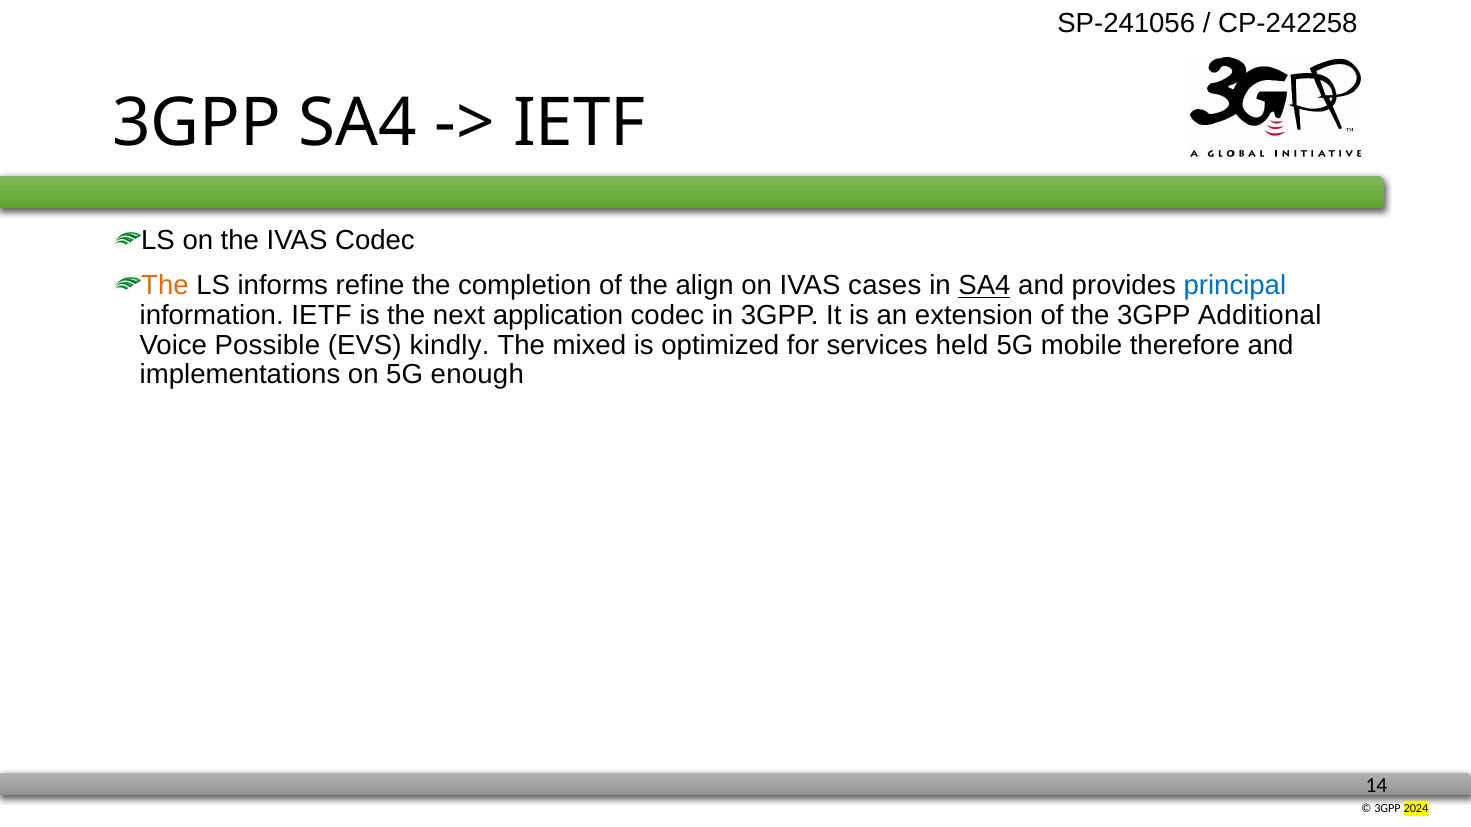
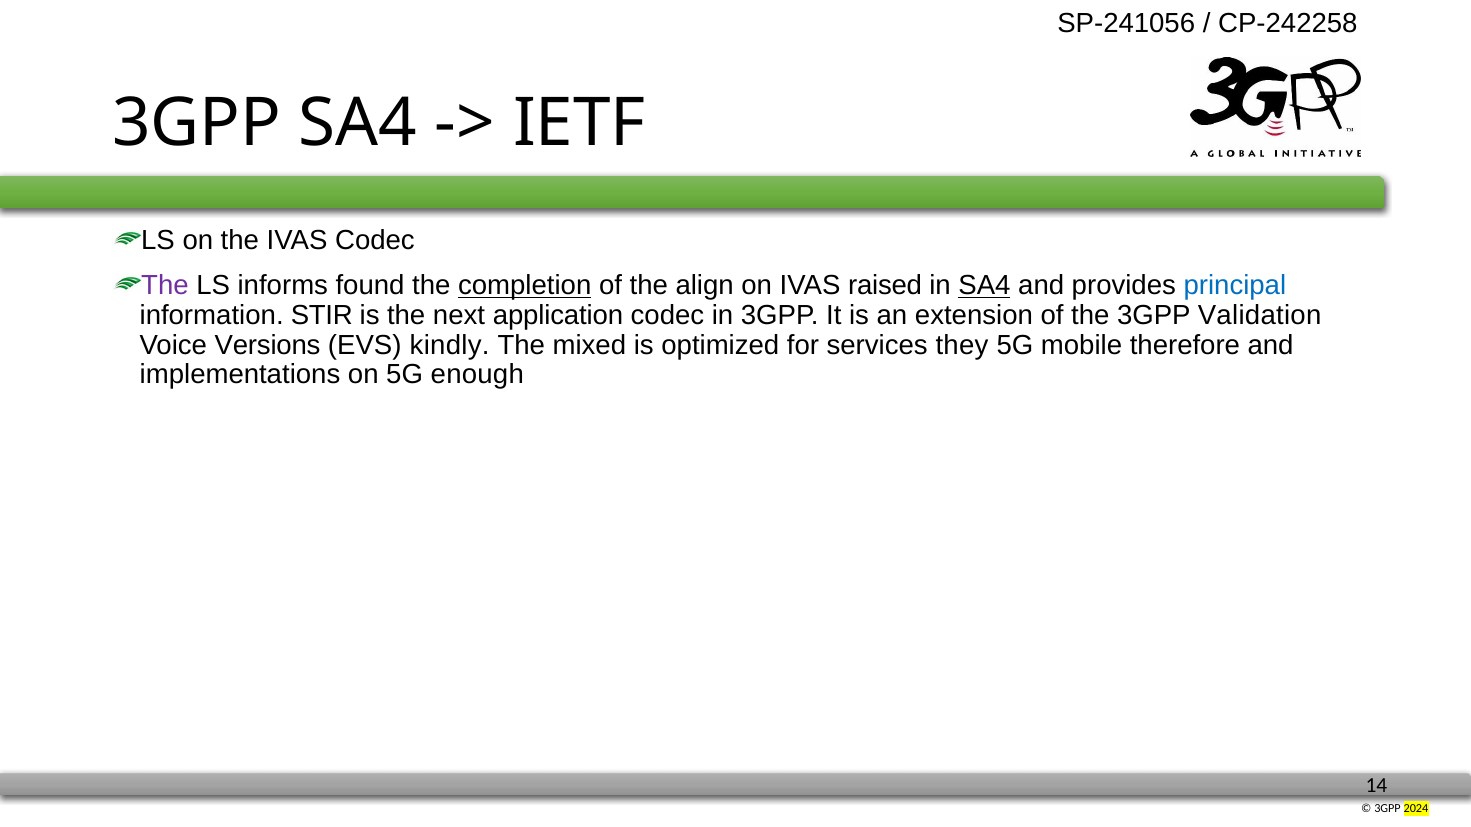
The at (165, 286) colour: orange -> purple
refine: refine -> found
completion underline: none -> present
cases: cases -> raised
information IETF: IETF -> STIR
Additional: Additional -> Validation
Possible: Possible -> Versions
held: held -> they
